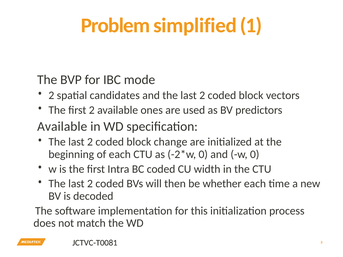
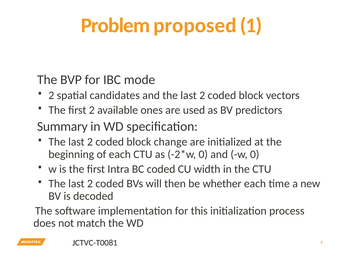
simplified: simplified -> proposed
Available at (62, 127): Available -> Summary
